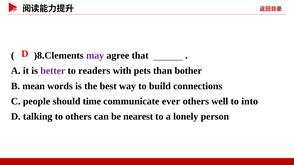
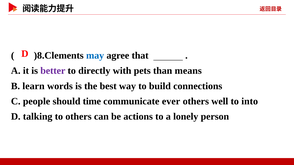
may colour: purple -> blue
readers: readers -> directly
bother: bother -> means
mean: mean -> learn
nearest: nearest -> actions
